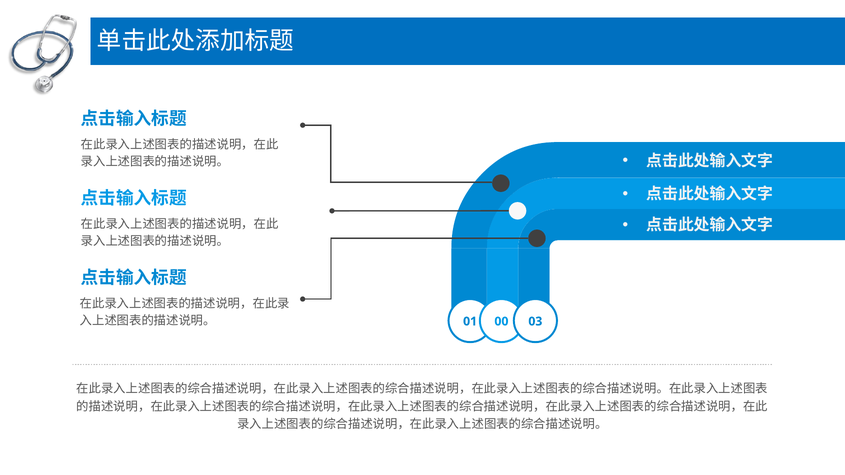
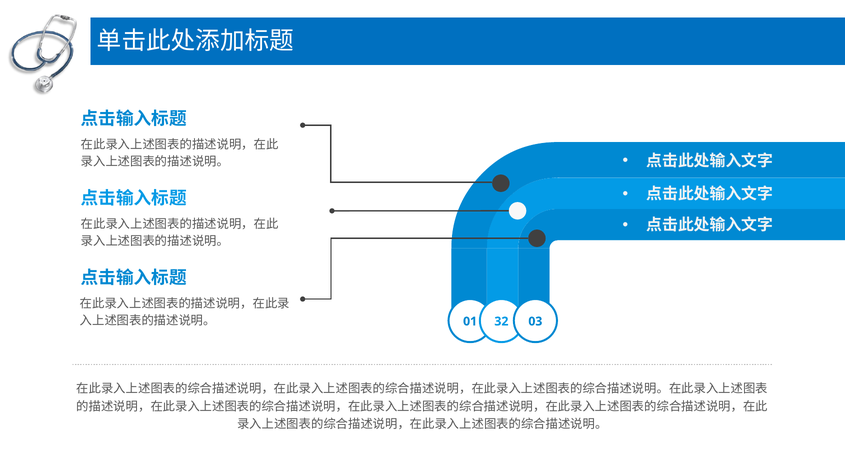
00: 00 -> 32
